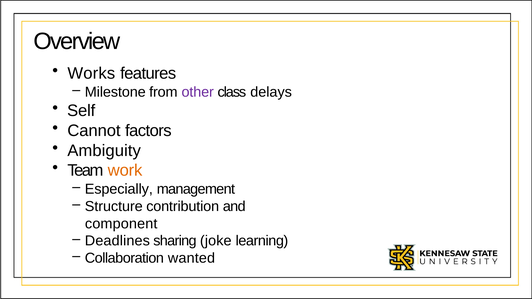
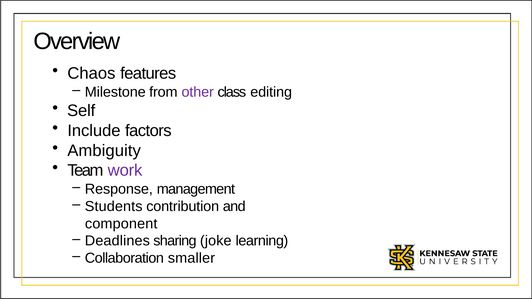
Works: Works -> Chaos
delays: delays -> editing
Cannot: Cannot -> Include
work colour: orange -> purple
Especially: Especially -> Response
Structure: Structure -> Students
wanted: wanted -> smaller
